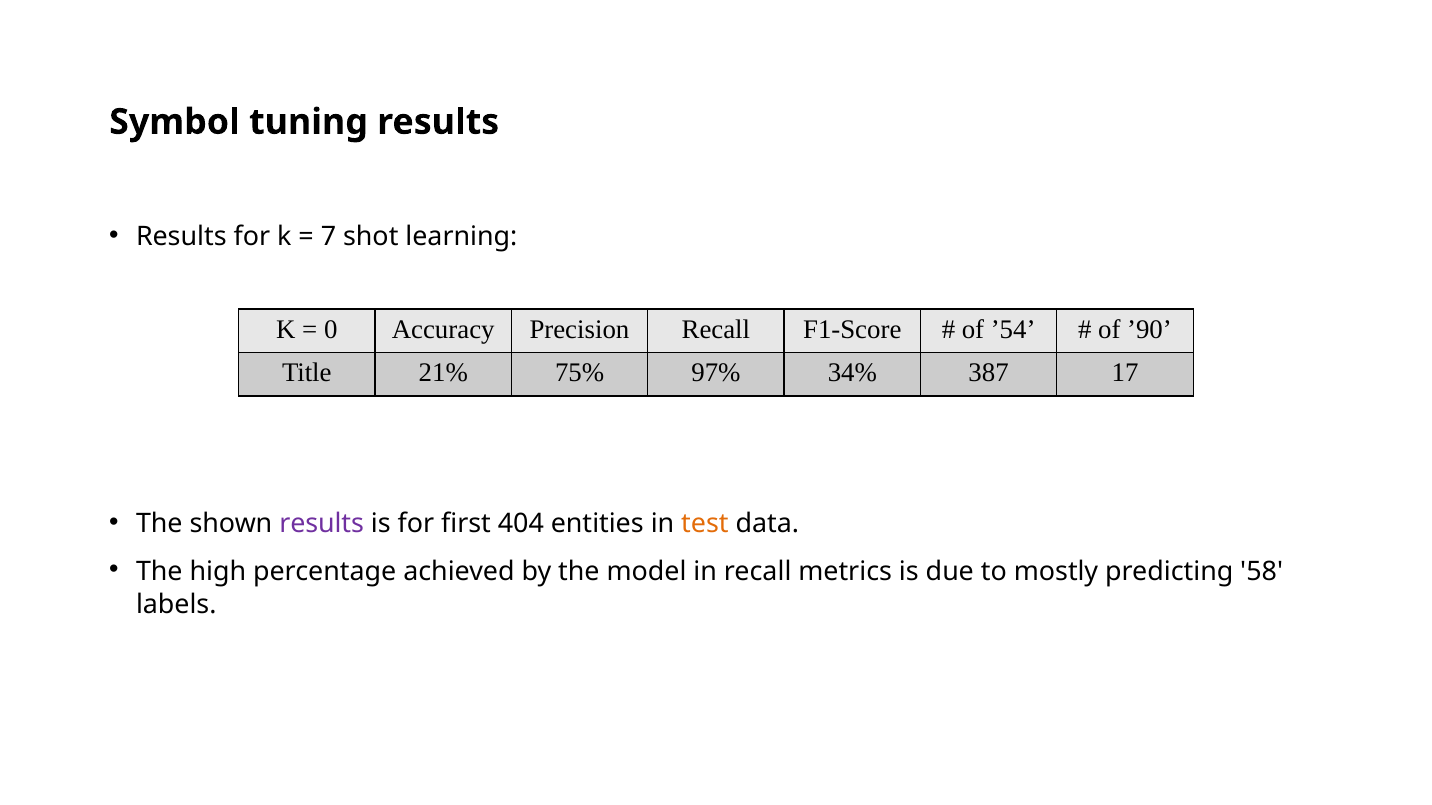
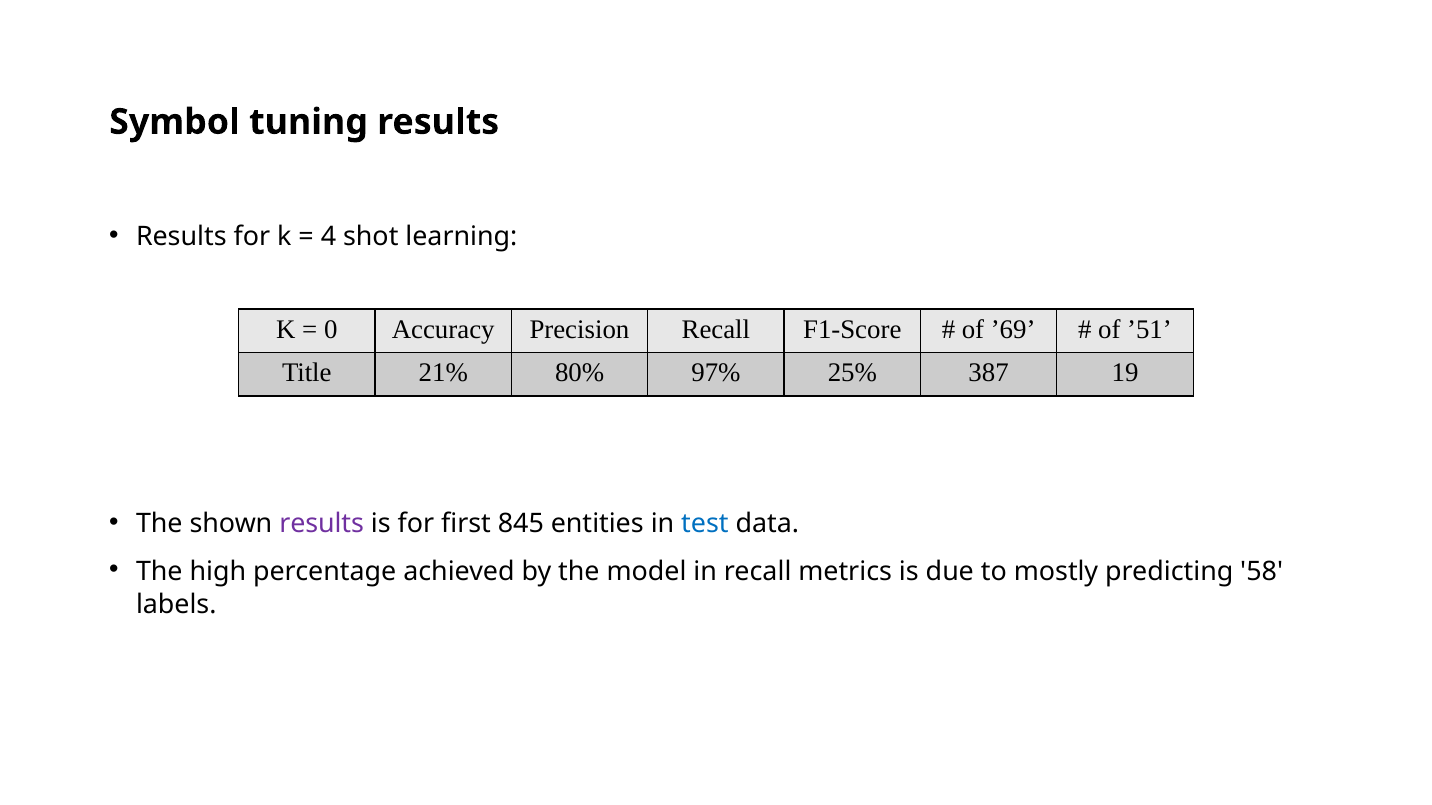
7: 7 -> 4
’54: ’54 -> ’69
’90: ’90 -> ’51
75%: 75% -> 80%
34%: 34% -> 25%
17: 17 -> 19
404: 404 -> 845
test colour: orange -> blue
